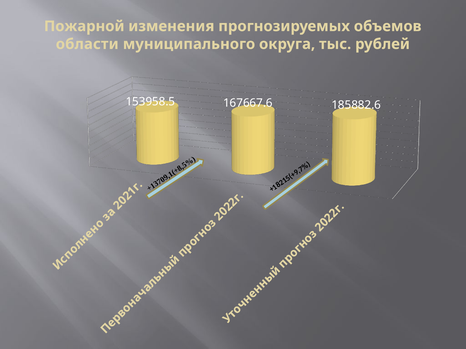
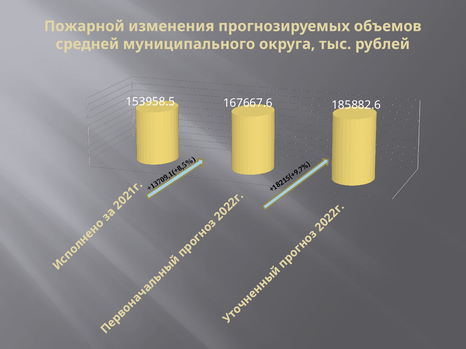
области: области -> средней
